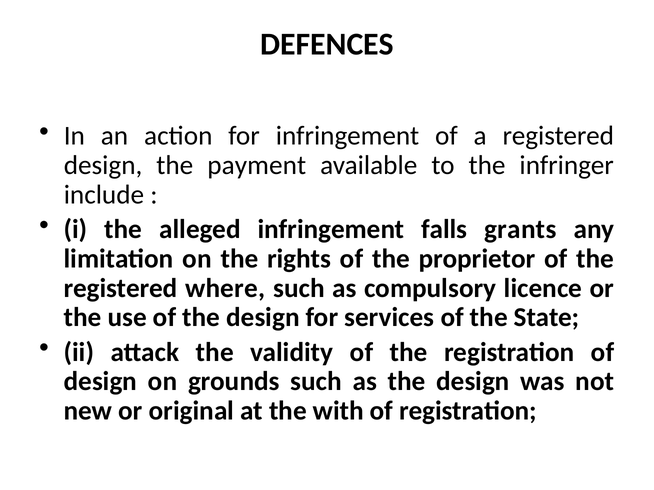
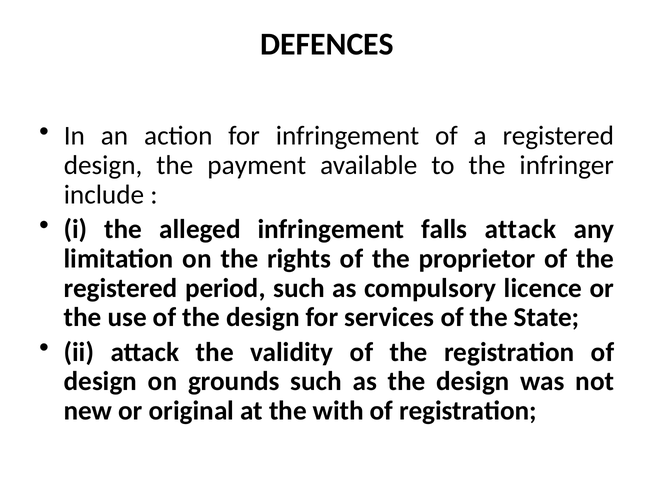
falls grants: grants -> attack
where: where -> period
